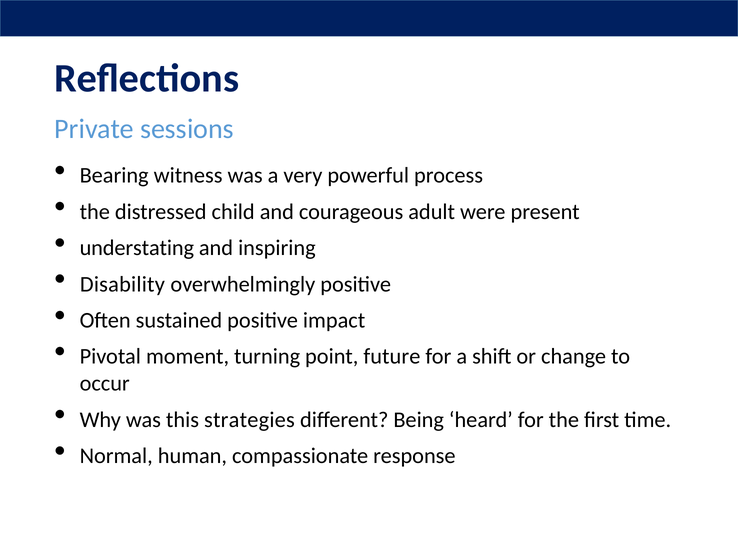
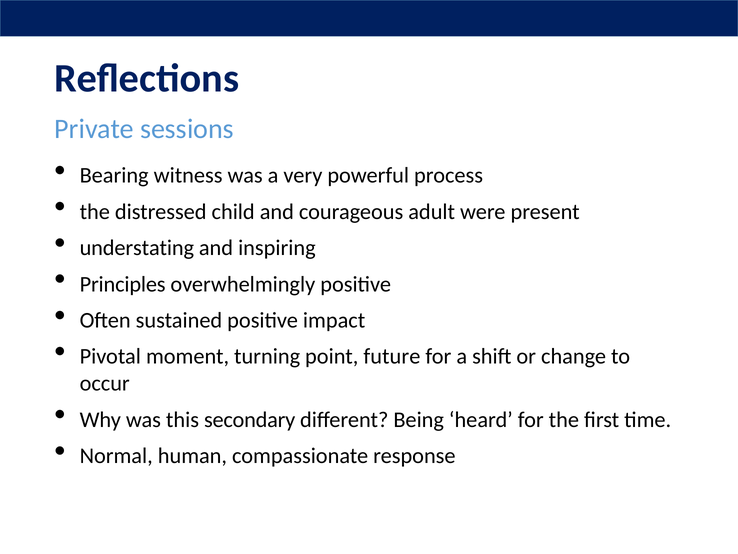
Disability: Disability -> Principles
strategies: strategies -> secondary
